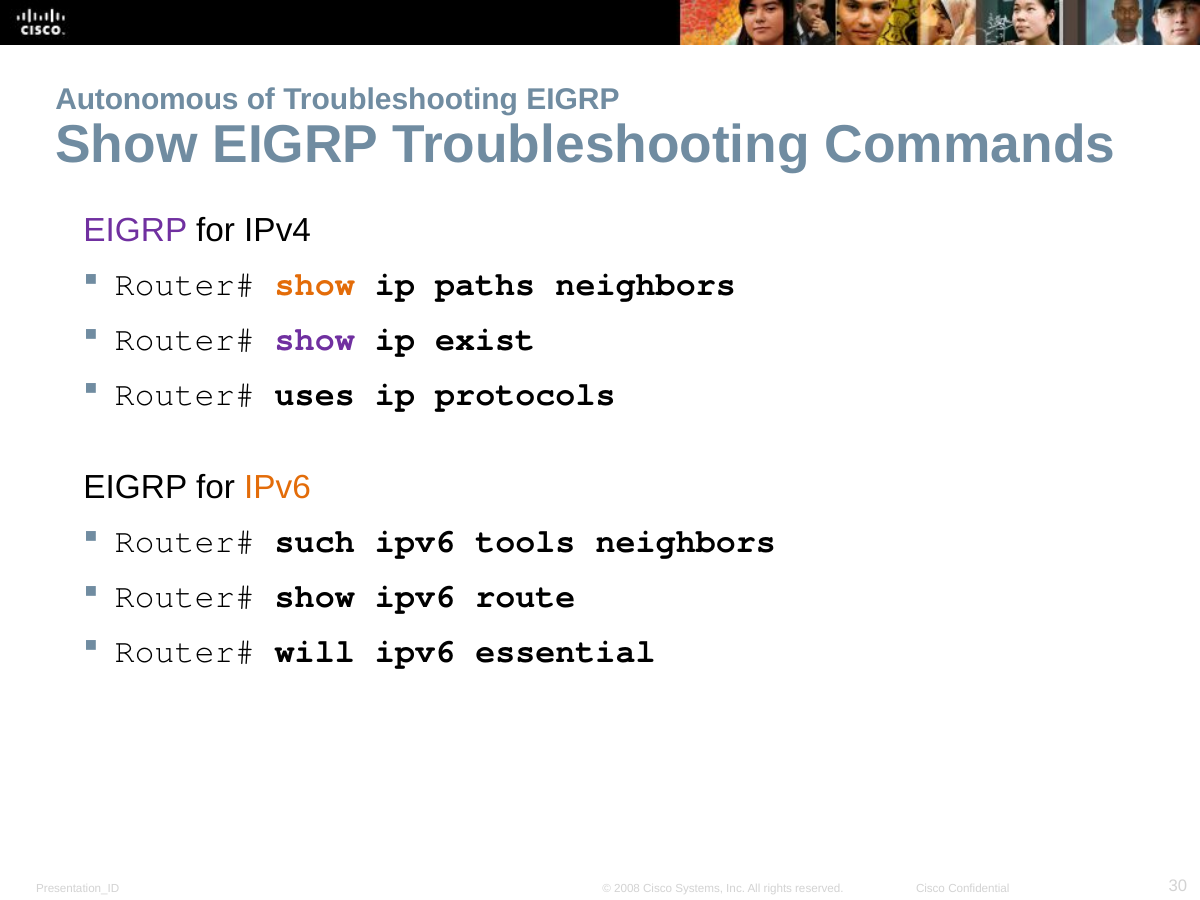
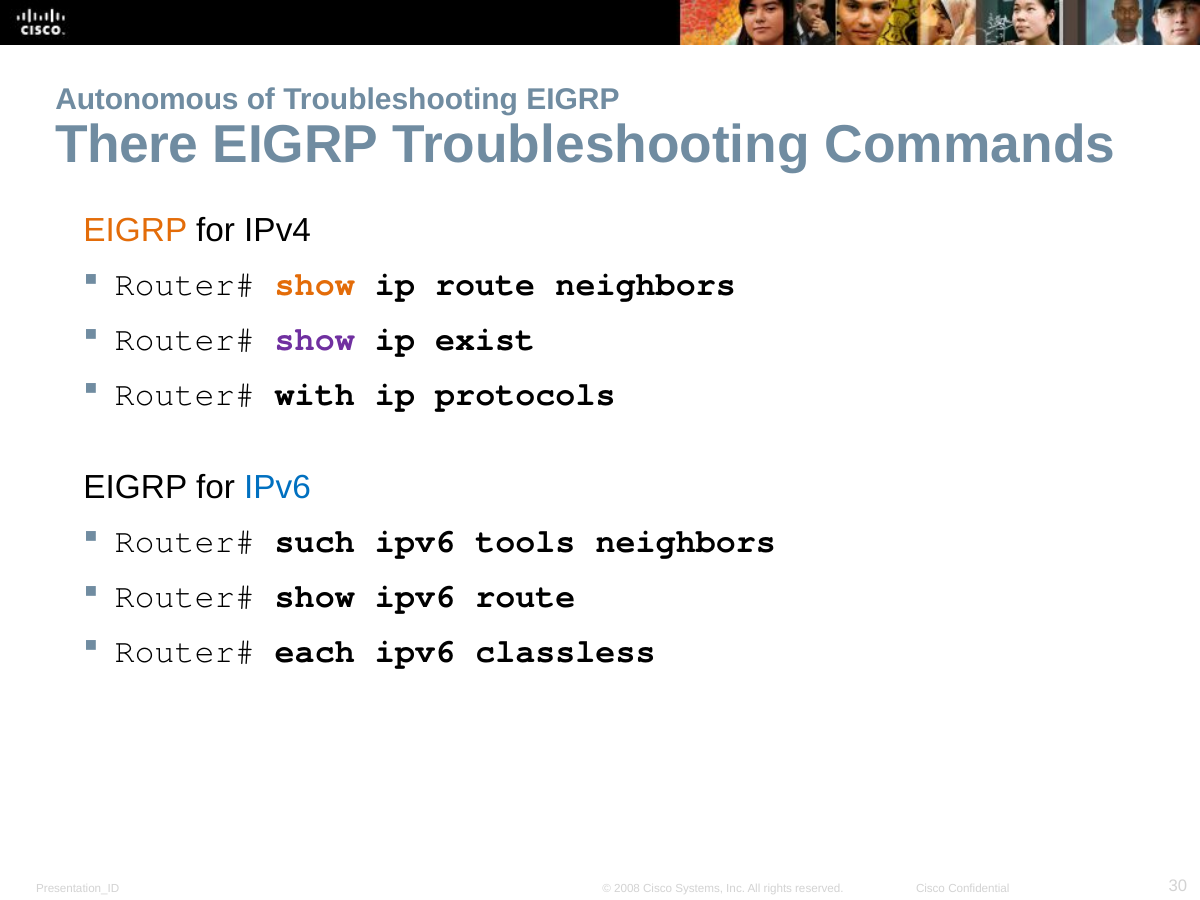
Show at (126, 144): Show -> There
EIGRP at (135, 230) colour: purple -> orange
ip paths: paths -> route
uses: uses -> with
IPv6 at (278, 487) colour: orange -> blue
will: will -> each
essential: essential -> classless
